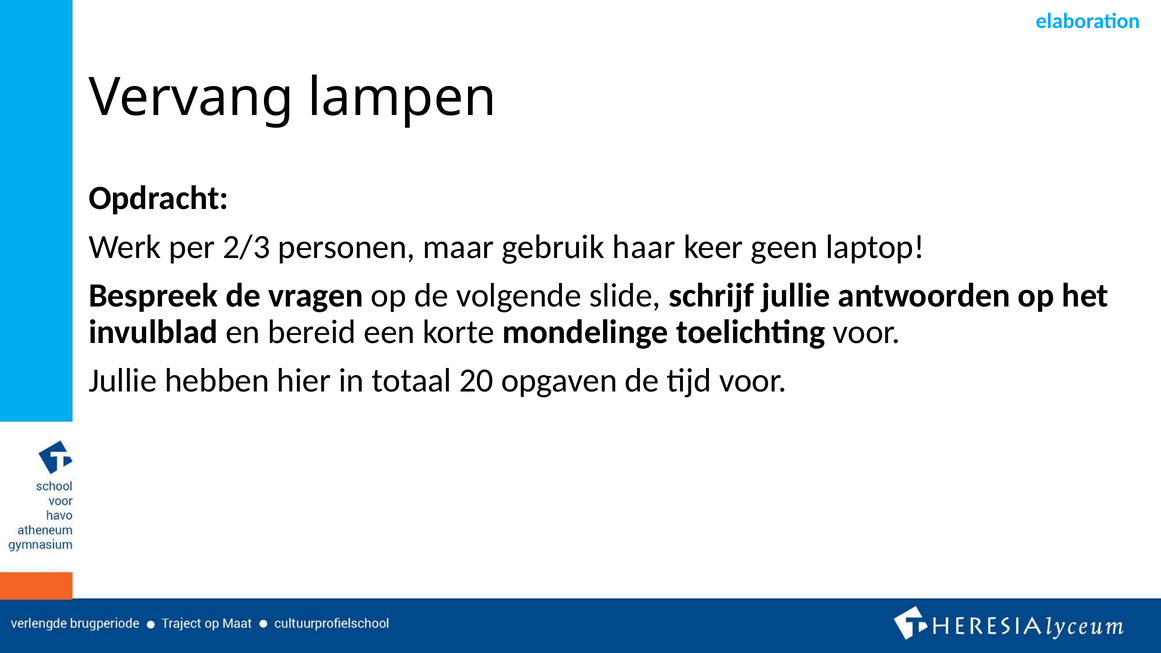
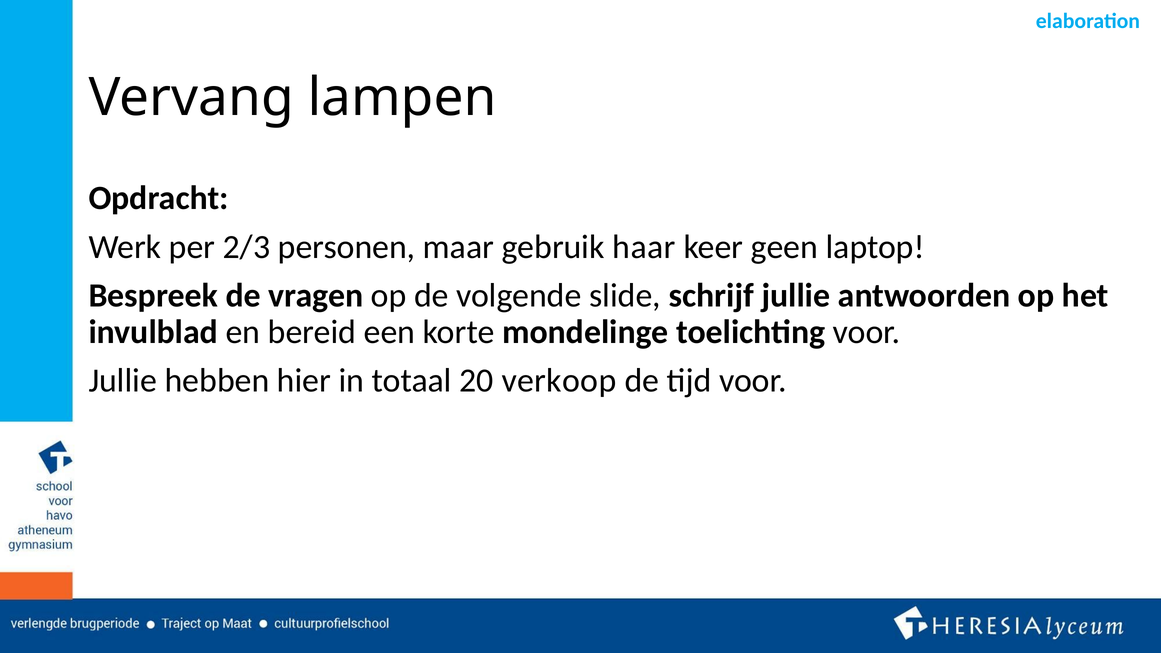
opgaven: opgaven -> verkoop
